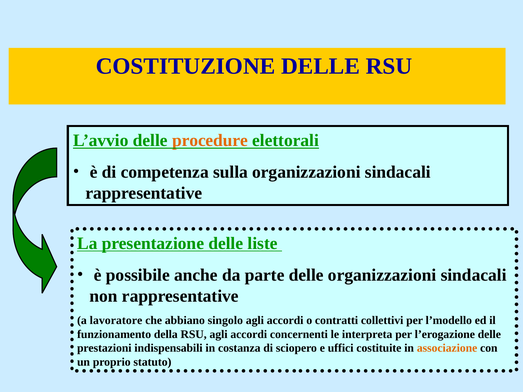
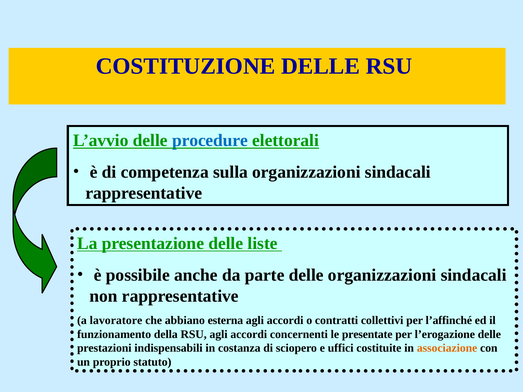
procedure colour: orange -> blue
singolo: singolo -> esterna
l’modello: l’modello -> l’affinché
interpreta: interpreta -> presentate
